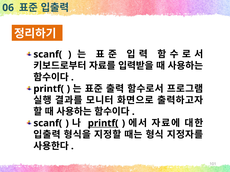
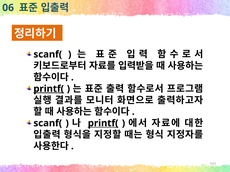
printf( at (49, 89) underline: none -> present
